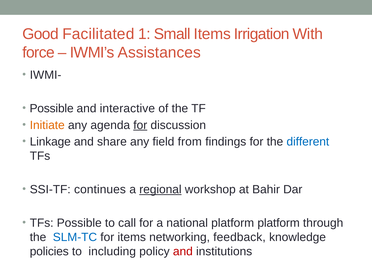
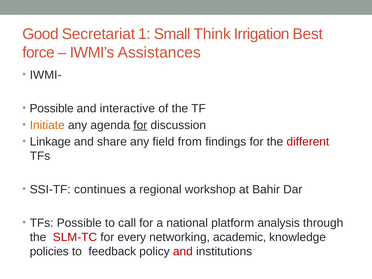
Facilitated: Facilitated -> Secretariat
Small Items: Items -> Think
With: With -> Best
different colour: blue -> red
regional underline: present -> none
platform platform: platform -> analysis
SLM-TC colour: blue -> red
for items: items -> every
feedback: feedback -> academic
including: including -> feedback
